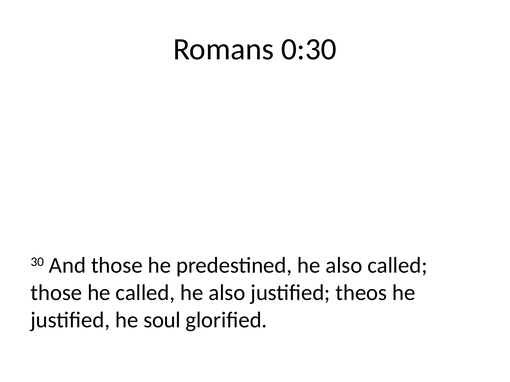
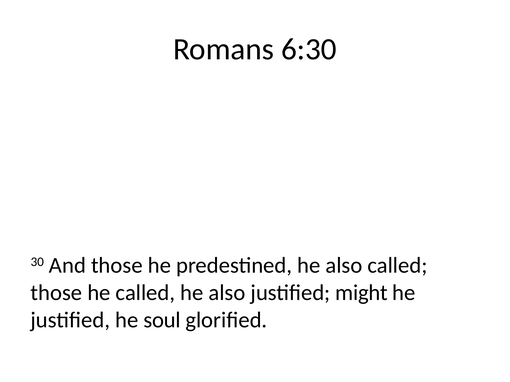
0:30: 0:30 -> 6:30
theos: theos -> might
